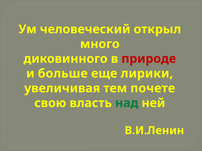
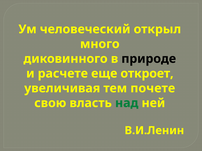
природе colour: red -> black
больше: больше -> расчете
лирики: лирики -> откроет
